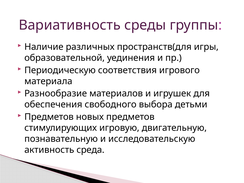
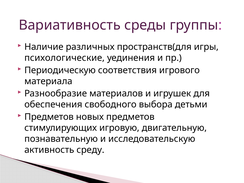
образовательной: образовательной -> психологические
среда: среда -> среду
